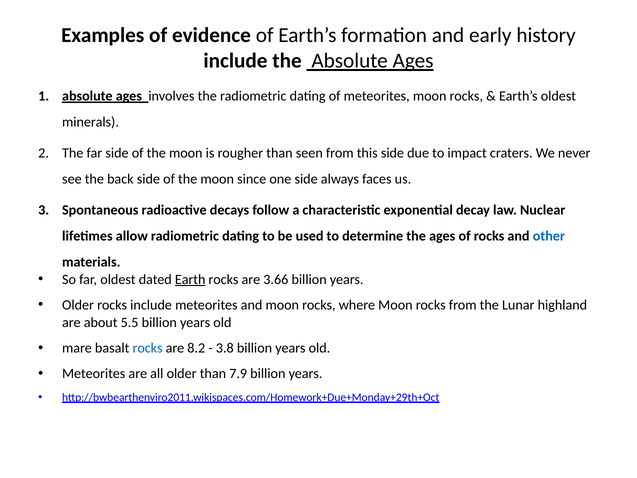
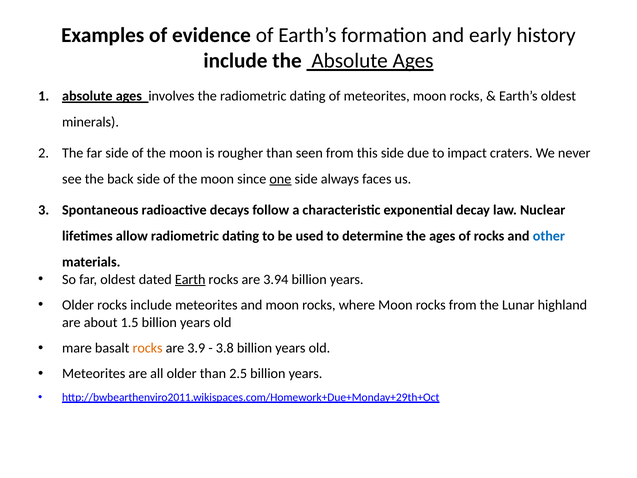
one underline: none -> present
3.66: 3.66 -> 3.94
5.5: 5.5 -> 1.5
rocks at (148, 348) colour: blue -> orange
8.2: 8.2 -> 3.9
7.9: 7.9 -> 2.5
